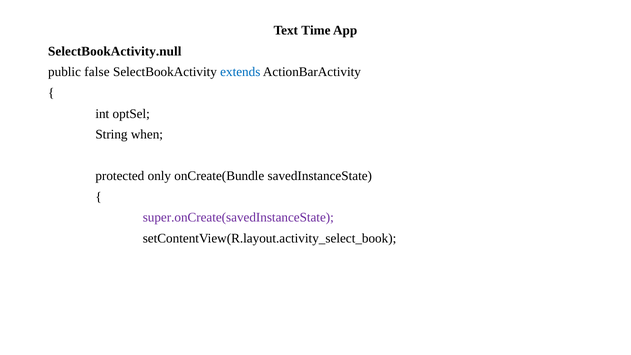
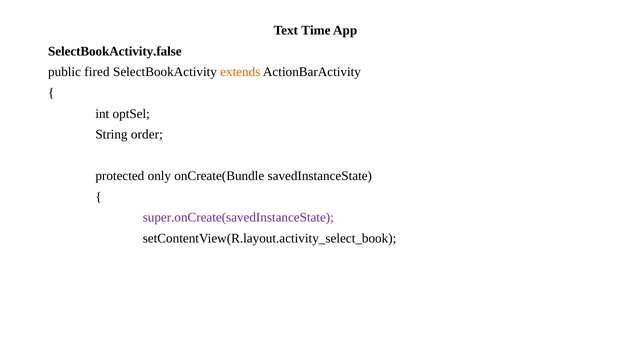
SelectBookActivity.null: SelectBookActivity.null -> SelectBookActivity.false
false: false -> fired
extends colour: blue -> orange
when: when -> order
